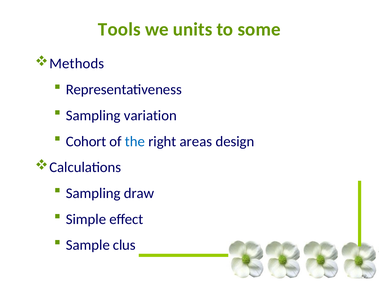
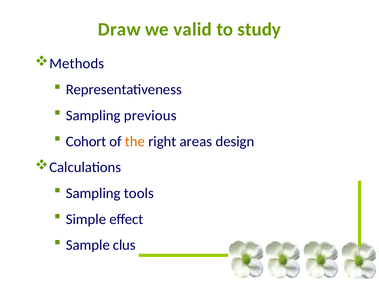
Tools: Tools -> Draw
units: units -> valid
some: some -> study
variation: variation -> previous
the colour: blue -> orange
draw: draw -> tools
